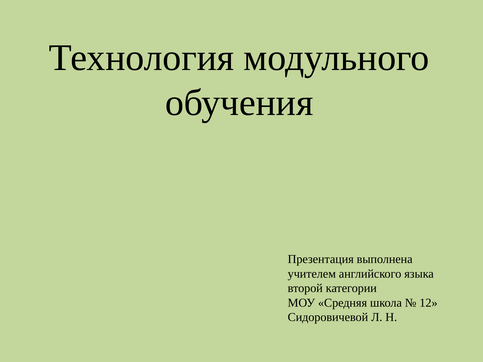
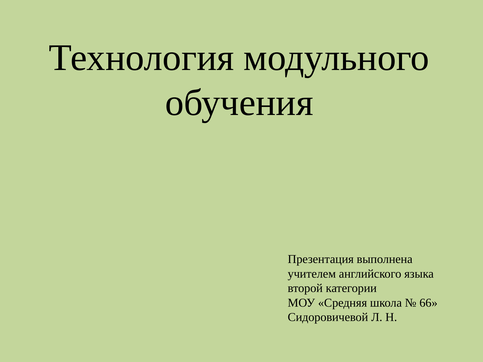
12: 12 -> 66
